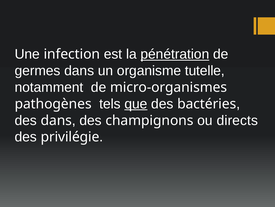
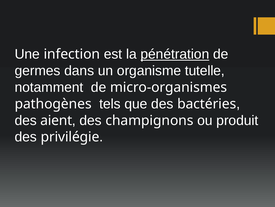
que underline: present -> none
des dans: dans -> aient
directs: directs -> produit
